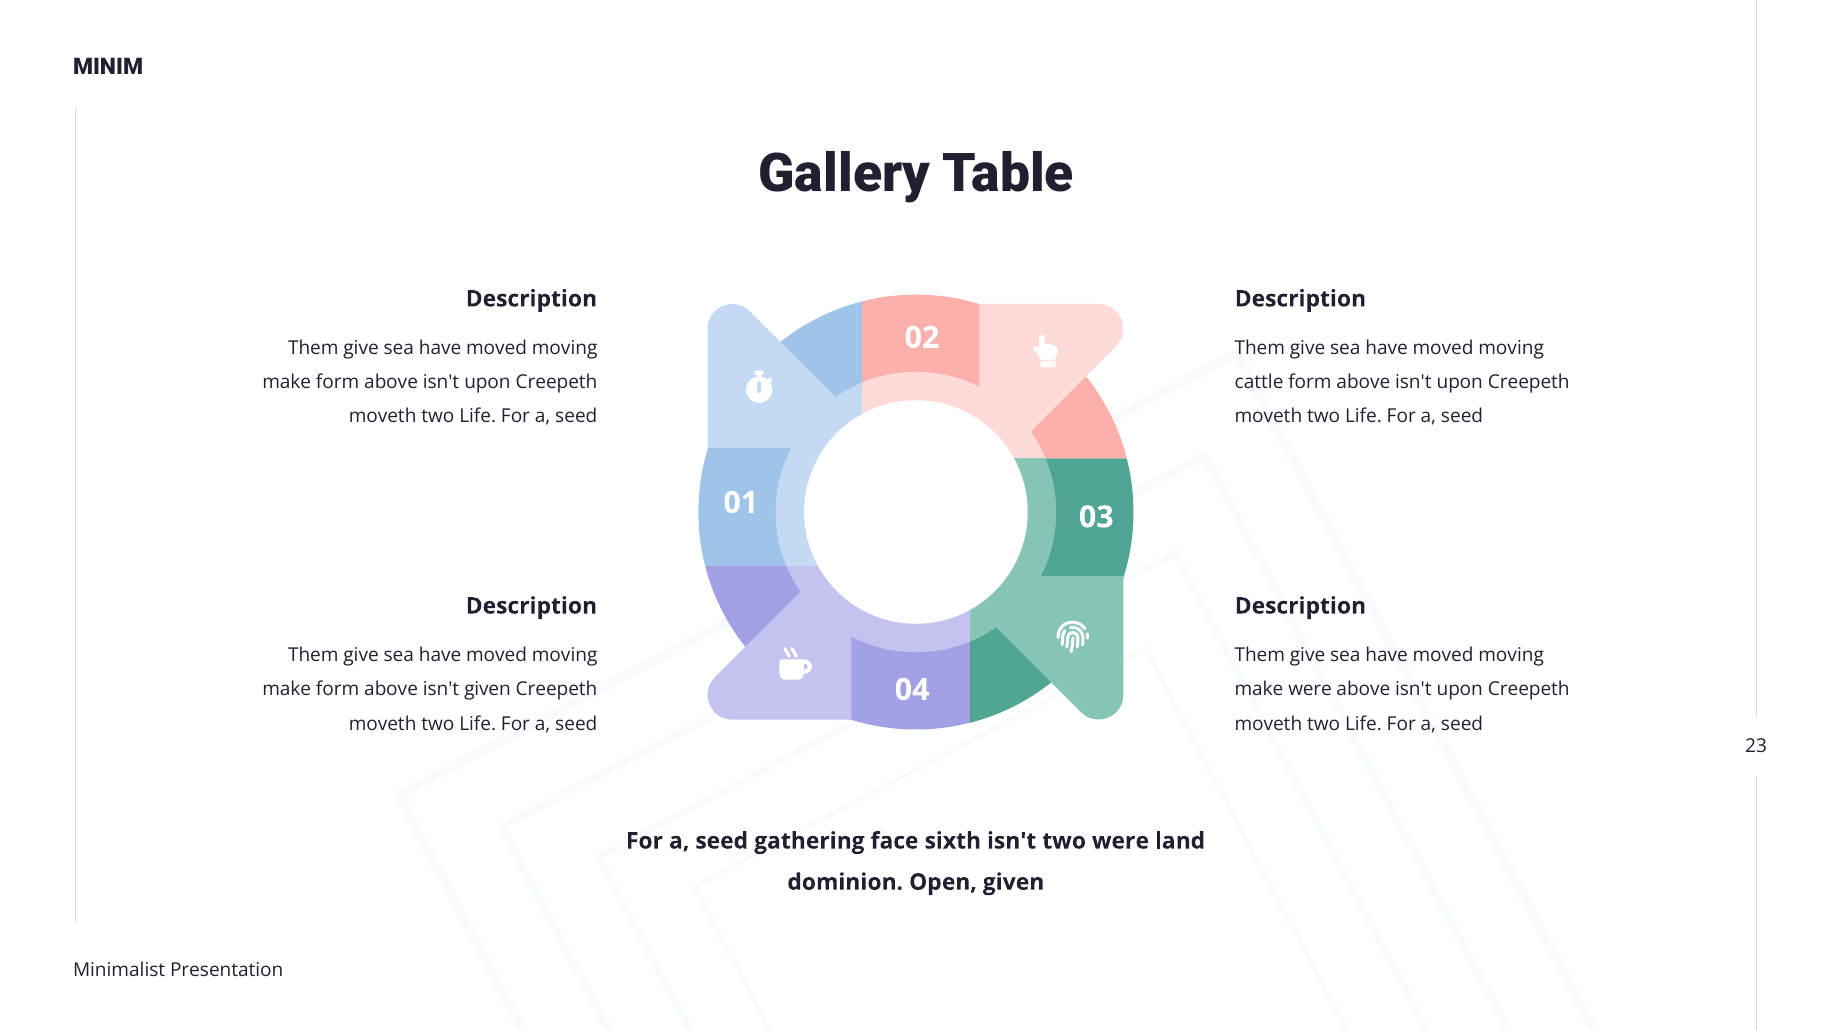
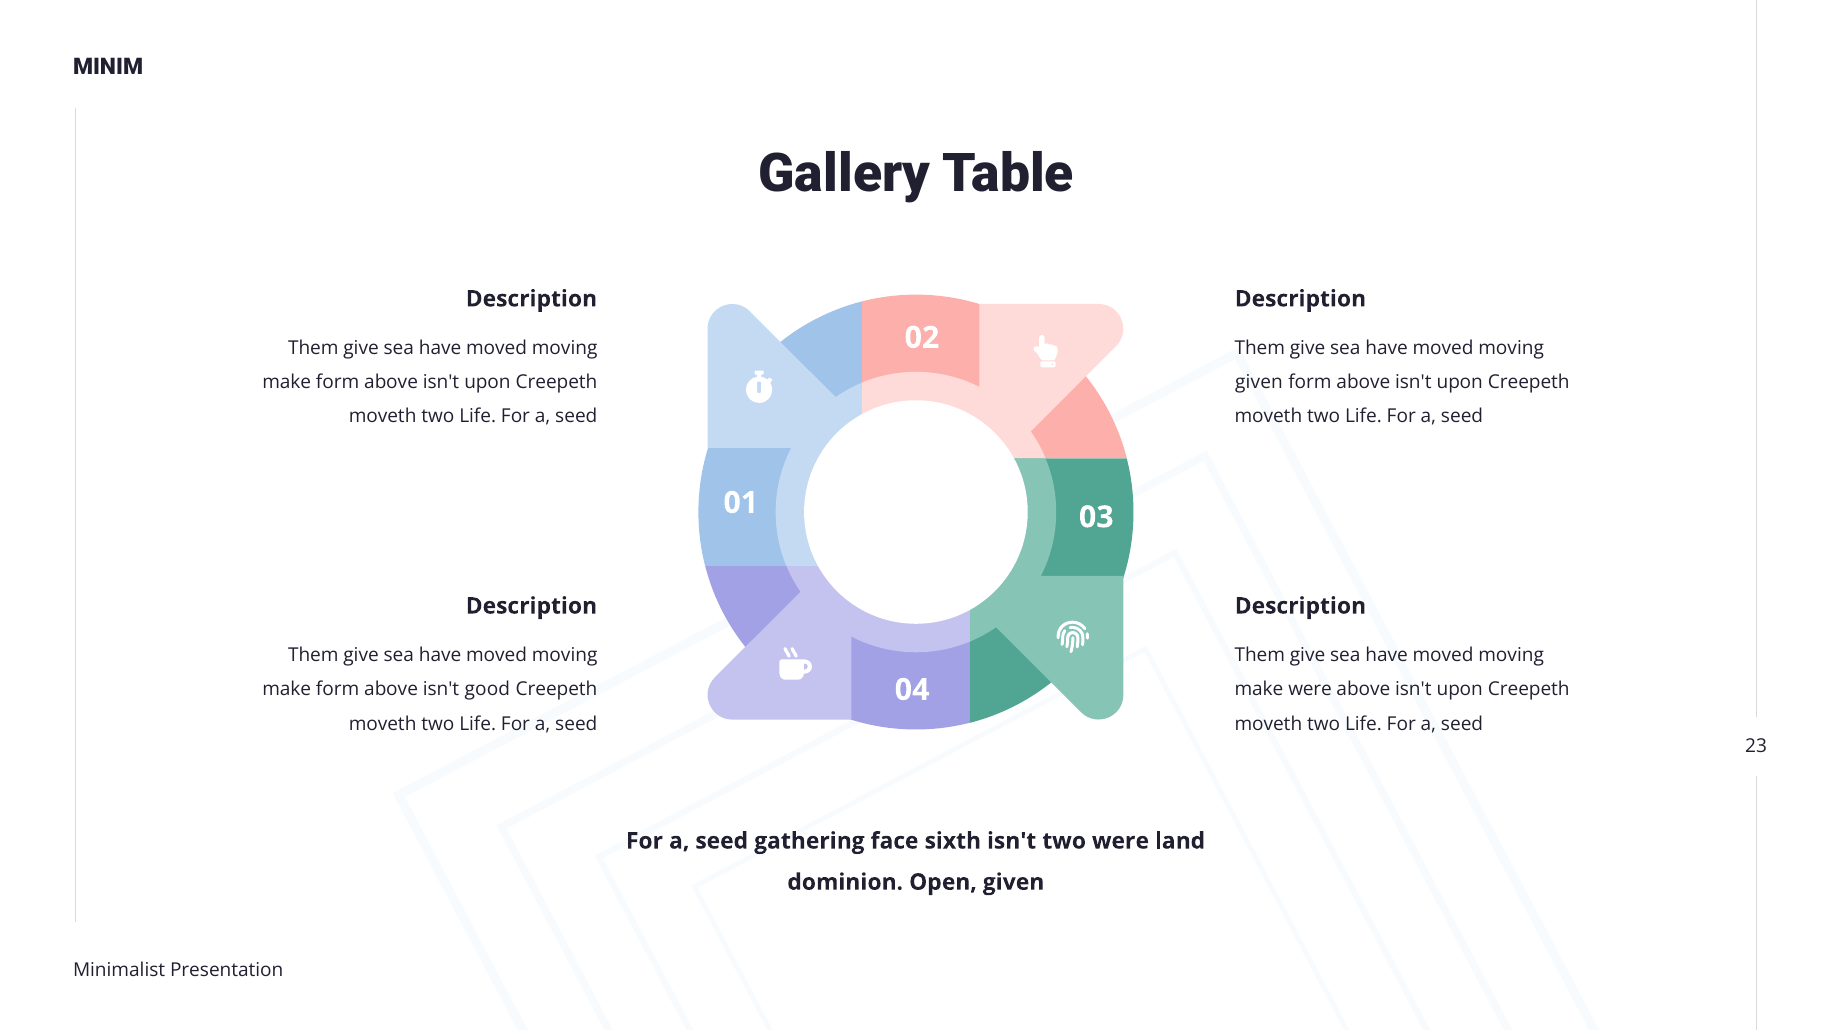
cattle at (1259, 382): cattle -> given
isn't given: given -> good
